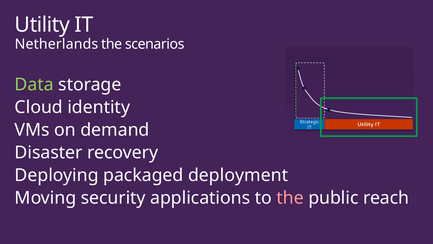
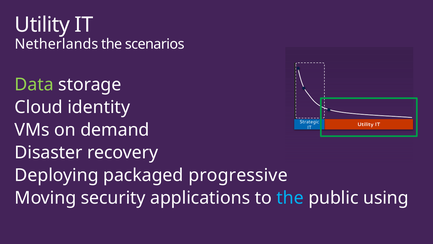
deployment: deployment -> progressive
the at (290, 198) colour: pink -> light blue
reach: reach -> using
